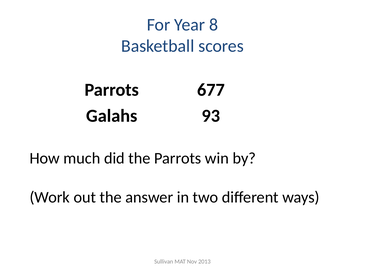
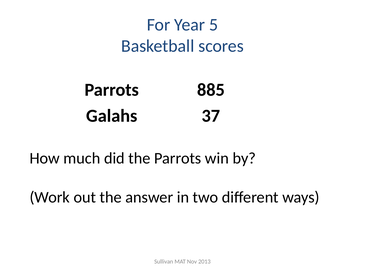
8: 8 -> 5
677: 677 -> 885
93: 93 -> 37
